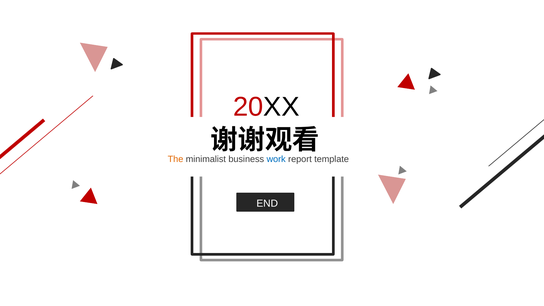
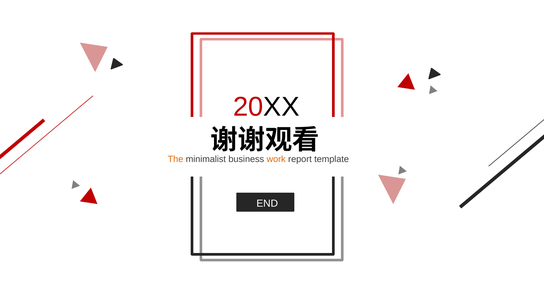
work colour: blue -> orange
